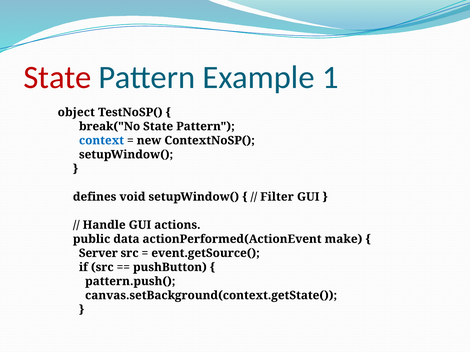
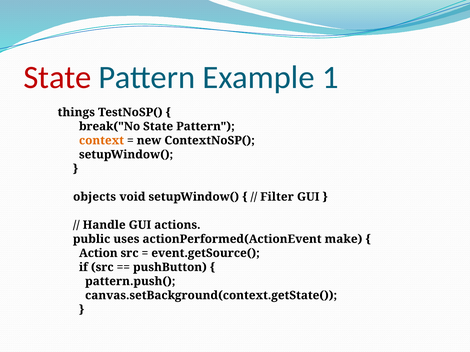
object: object -> things
context colour: blue -> orange
defines: defines -> objects
data: data -> uses
Server: Server -> Action
